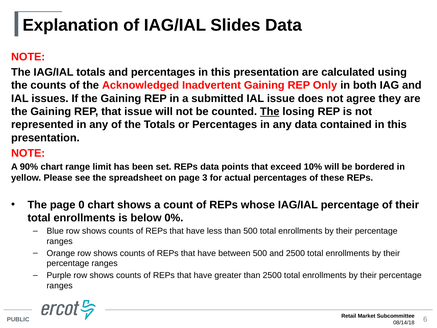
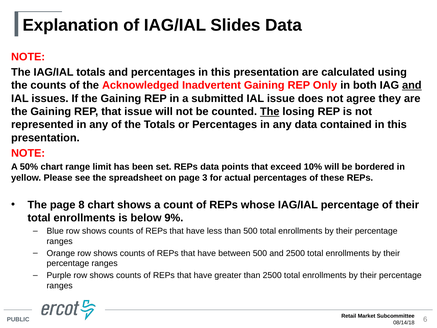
and at (412, 85) underline: none -> present
90%: 90% -> 50%
0: 0 -> 8
0%: 0% -> 9%
